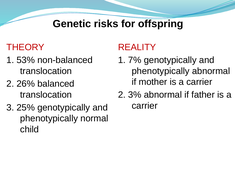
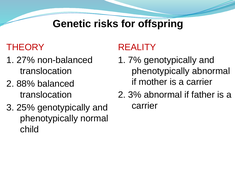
53%: 53% -> 27%
26%: 26% -> 88%
